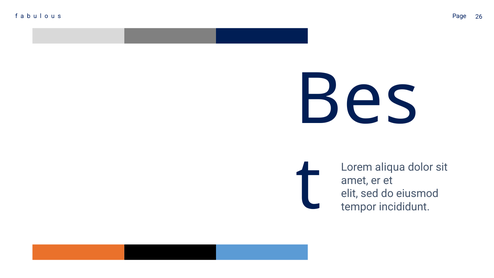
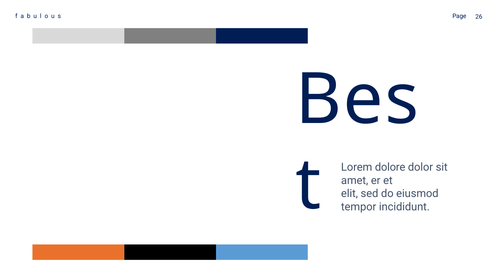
aliqua: aliqua -> dolore
